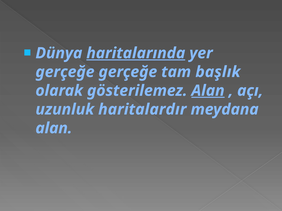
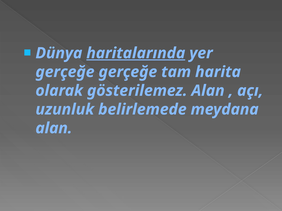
başlık: başlık -> harita
Alan at (208, 91) underline: present -> none
haritalardır: haritalardır -> belirlemede
